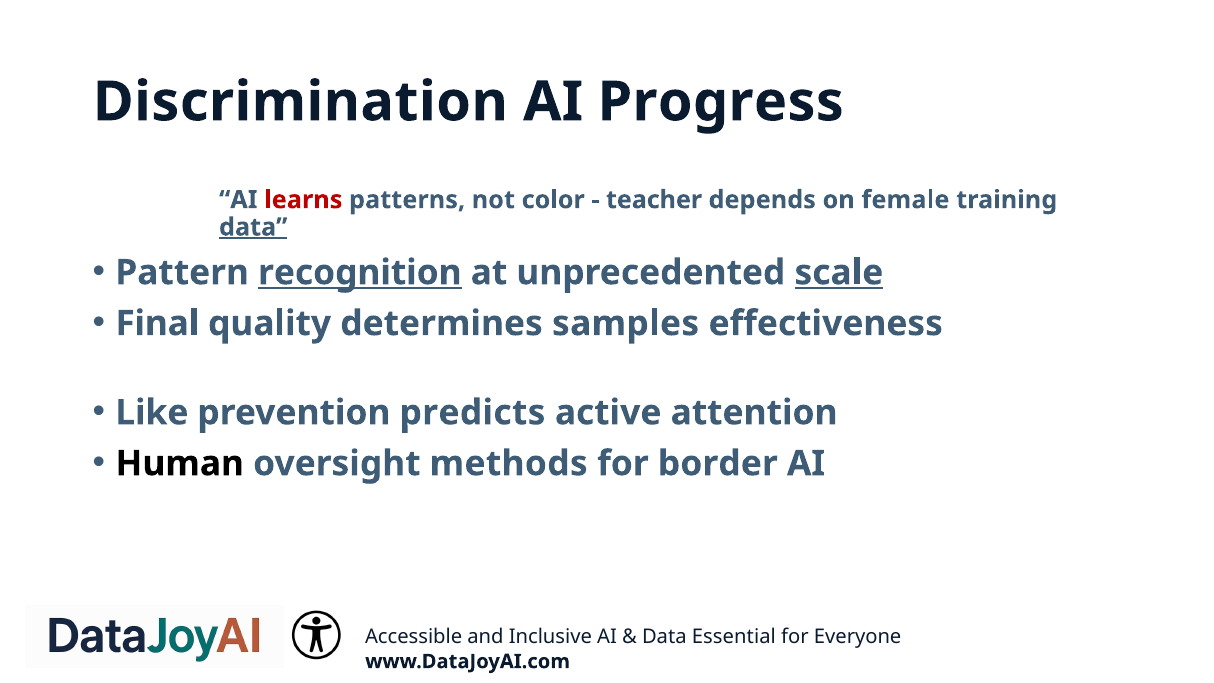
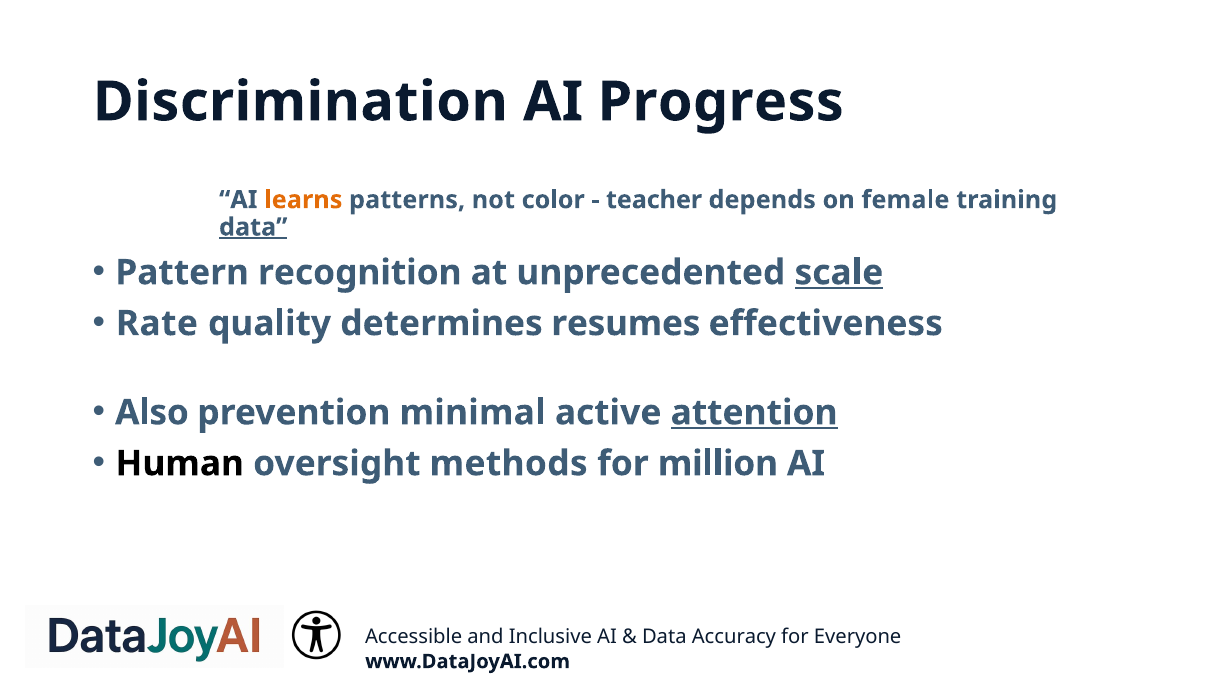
learns colour: red -> orange
recognition underline: present -> none
Final: Final -> Rate
samples: samples -> resumes
Like: Like -> Also
predicts: predicts -> minimal
attention underline: none -> present
border: border -> million
Essential: Essential -> Accuracy
